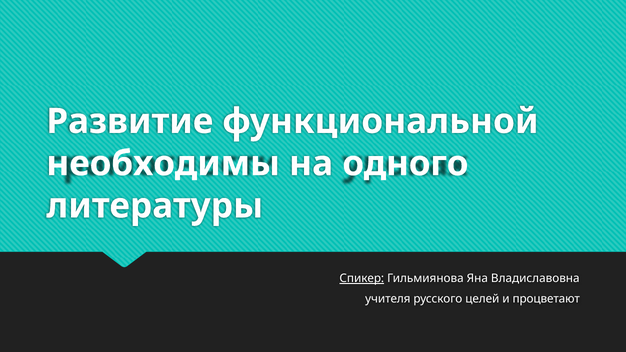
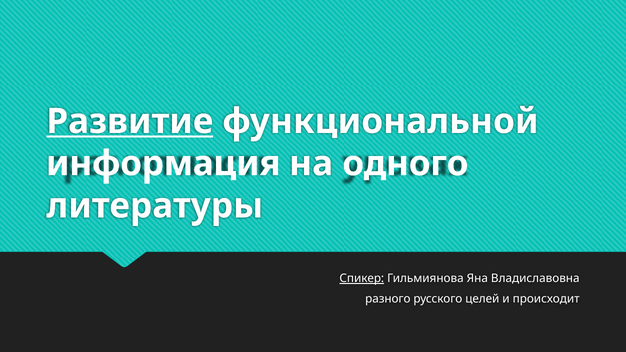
Развитие underline: none -> present
необходимы: необходимы -> информация
учителя: учителя -> разного
процветают: процветают -> происходит
